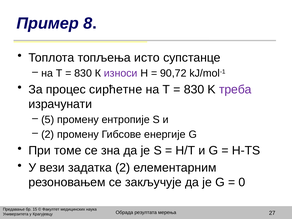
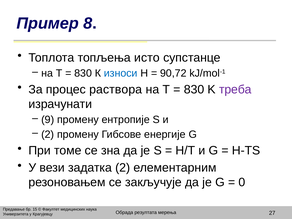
износи colour: purple -> blue
сирћетне: сирћетне -> раствора
5: 5 -> 9
